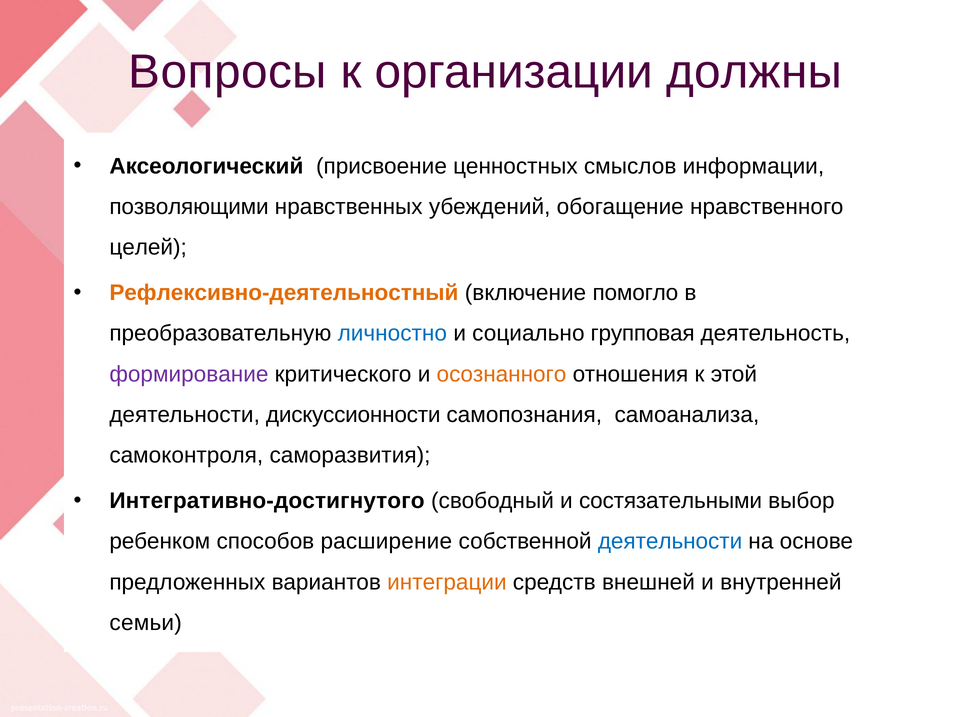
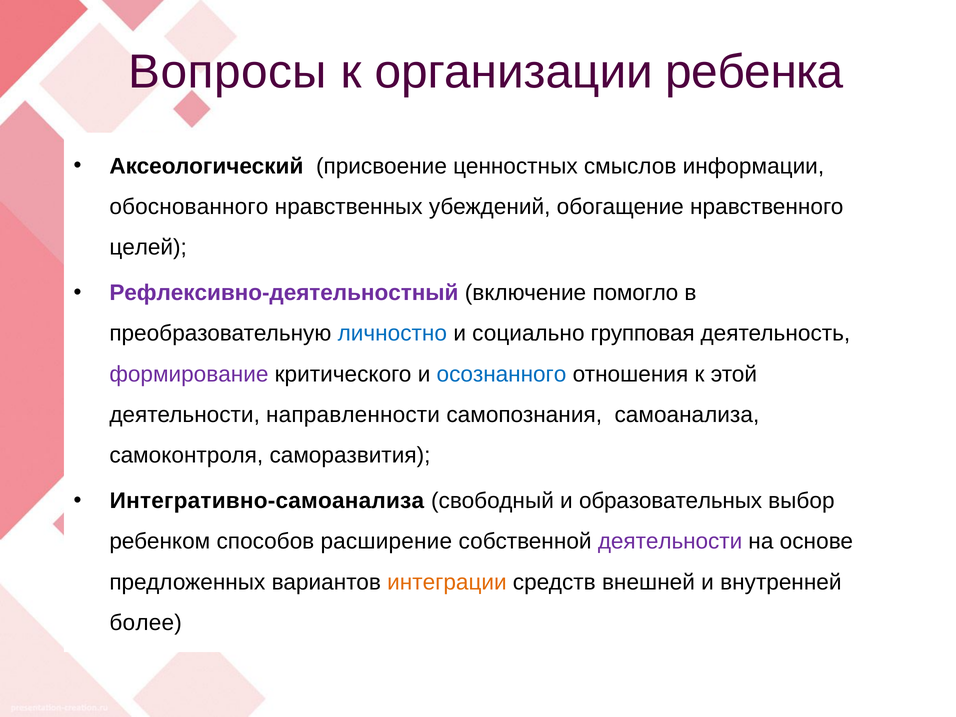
должны: должны -> ребенка
позволяющими: позволяющими -> обоснованного
Рефлексивно-деятельностный colour: orange -> purple
осознанного colour: orange -> blue
дискуссионности: дискуссионности -> направленности
Интегративно-достигнутого: Интегративно-достигнутого -> Интегративно-самоанализа
состязательными: состязательными -> образовательных
деятельности at (670, 541) colour: blue -> purple
семьи: семьи -> более
